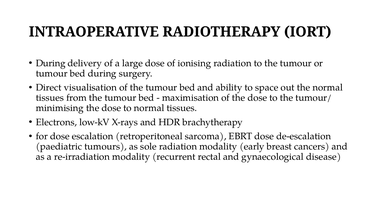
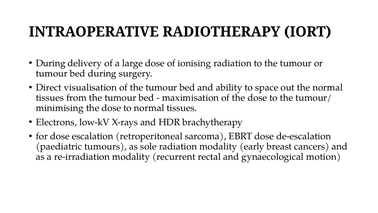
disease: disease -> motion
